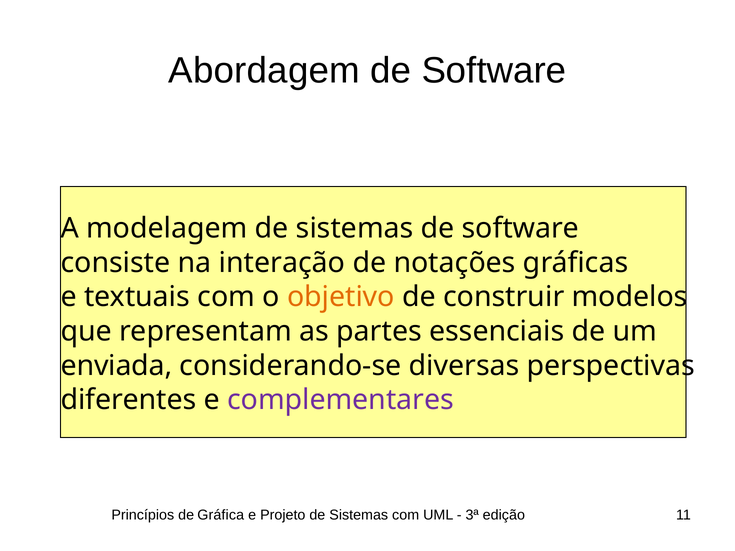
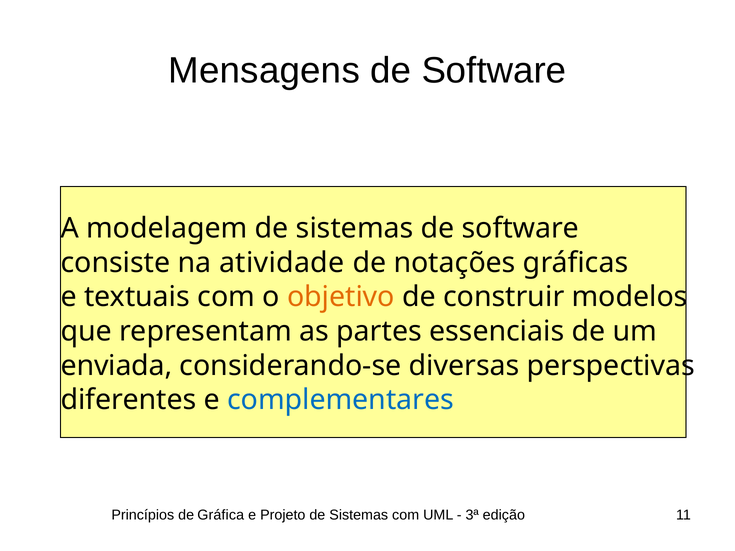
Abordagem: Abordagem -> Mensagens
interação: interação -> atividade
complementares colour: purple -> blue
